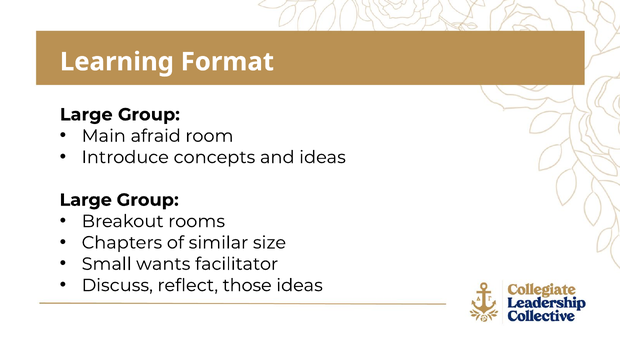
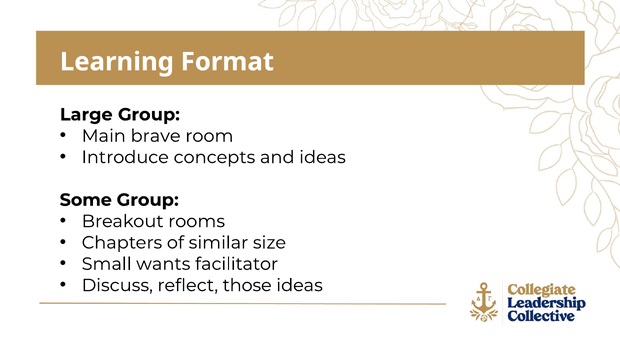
afraid: afraid -> brave
Large at (86, 200): Large -> Some
